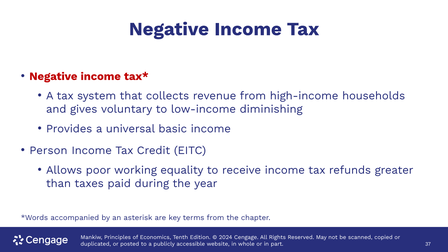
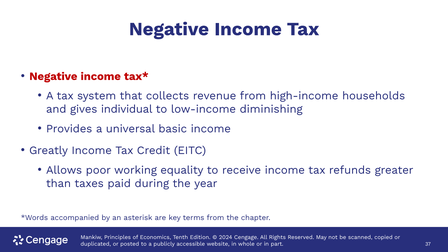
voluntary: voluntary -> individual
Person: Person -> Greatly
